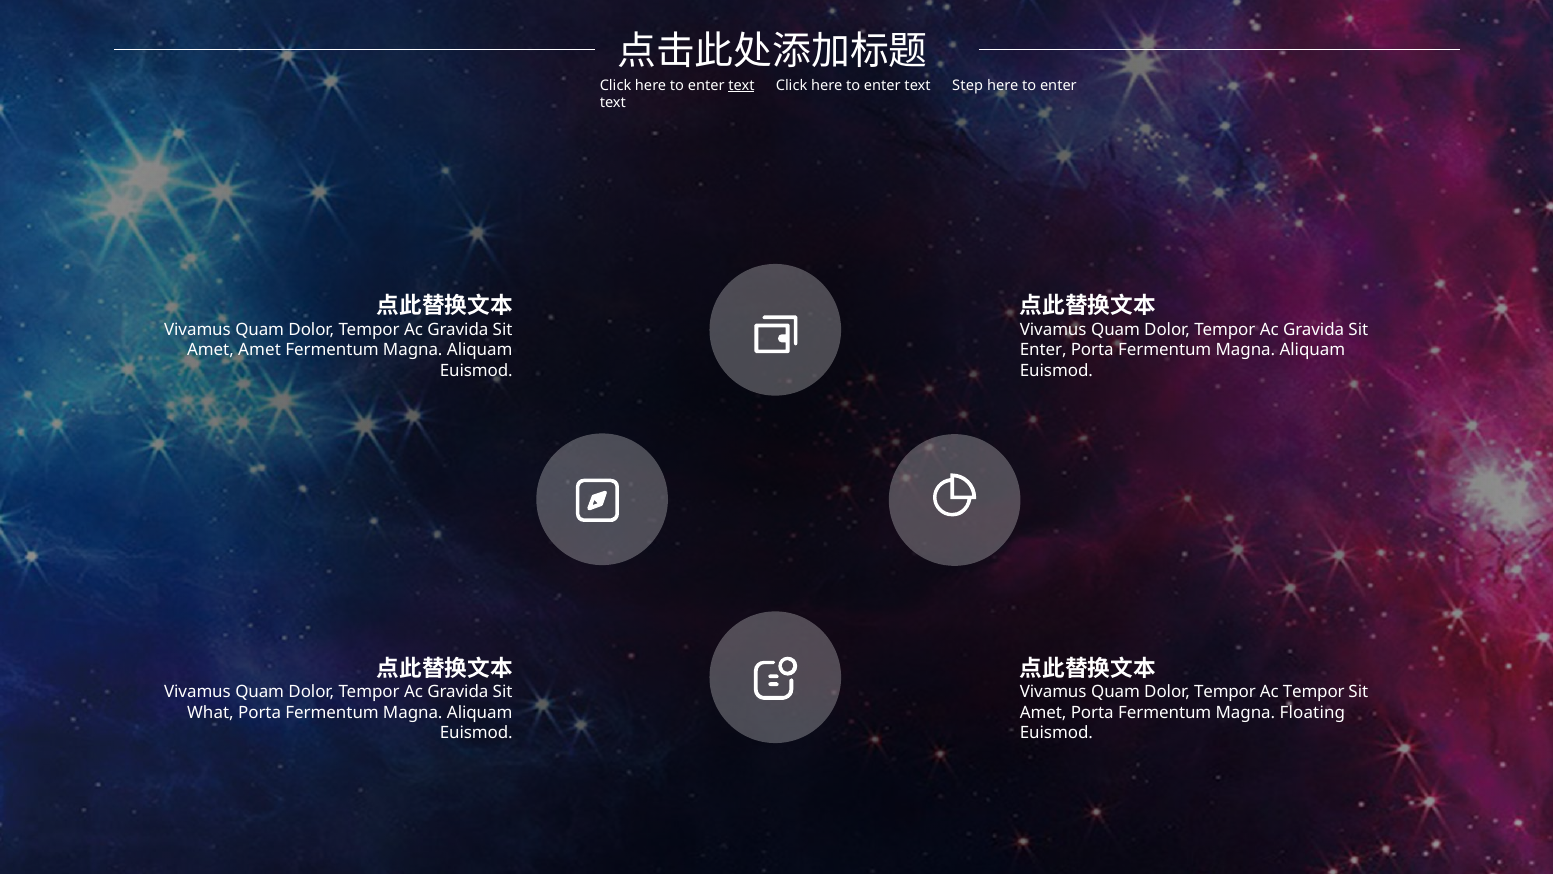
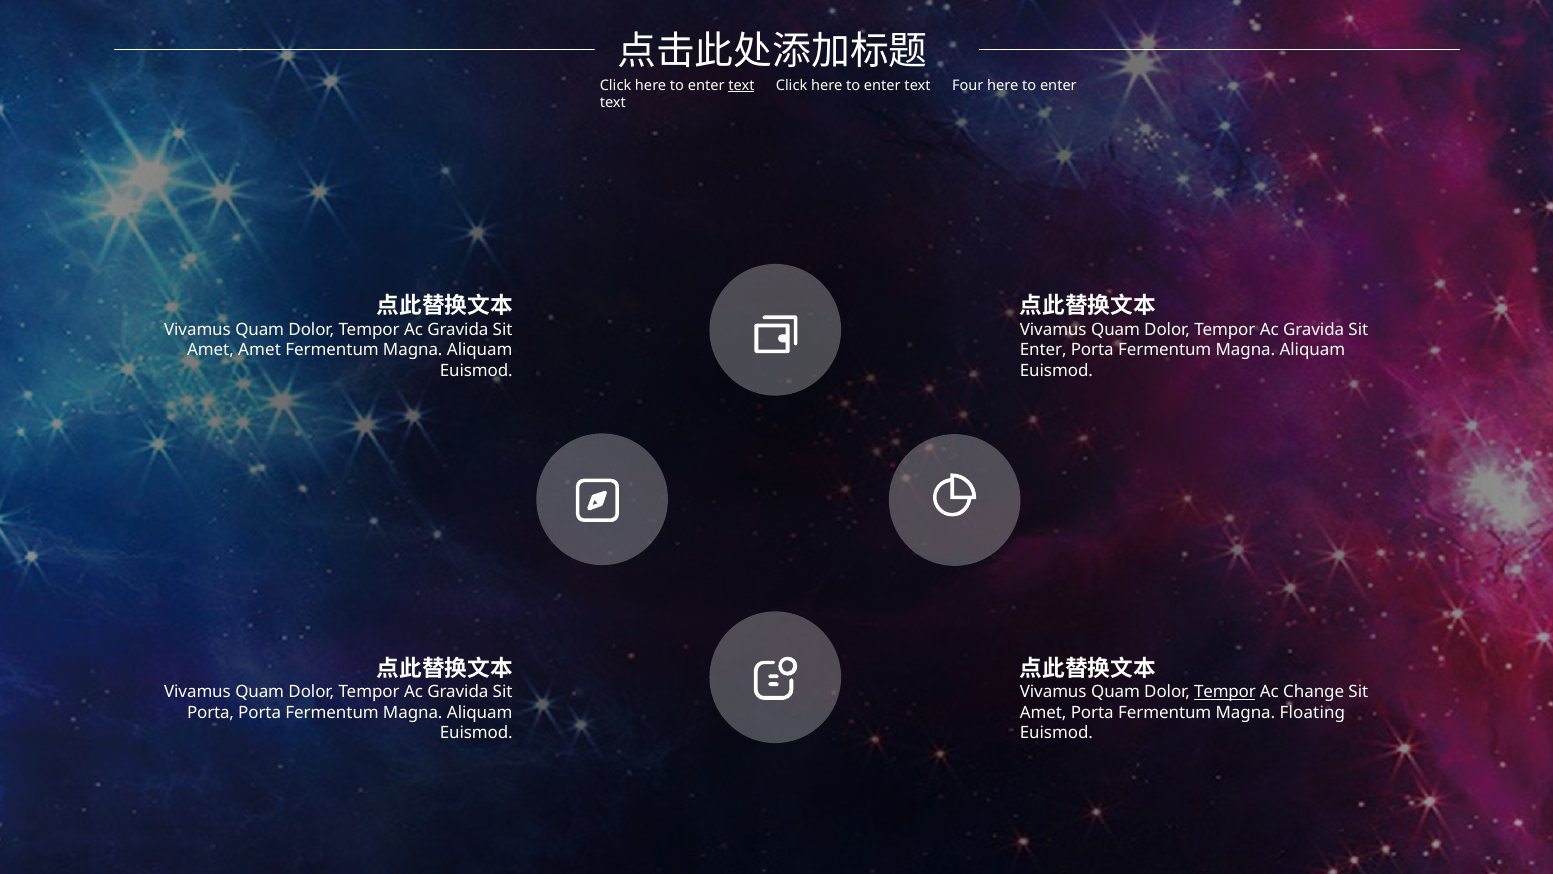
Step: Step -> Four
Tempor at (1225, 692) underline: none -> present
Ac Tempor: Tempor -> Change
What at (210, 712): What -> Porta
